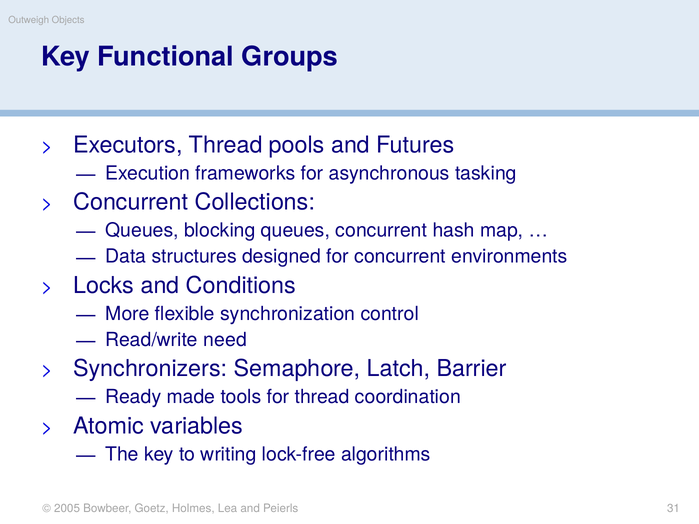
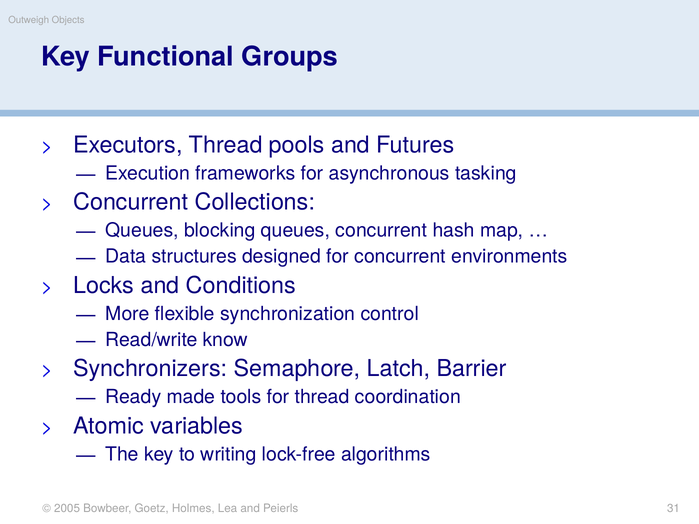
need: need -> know
